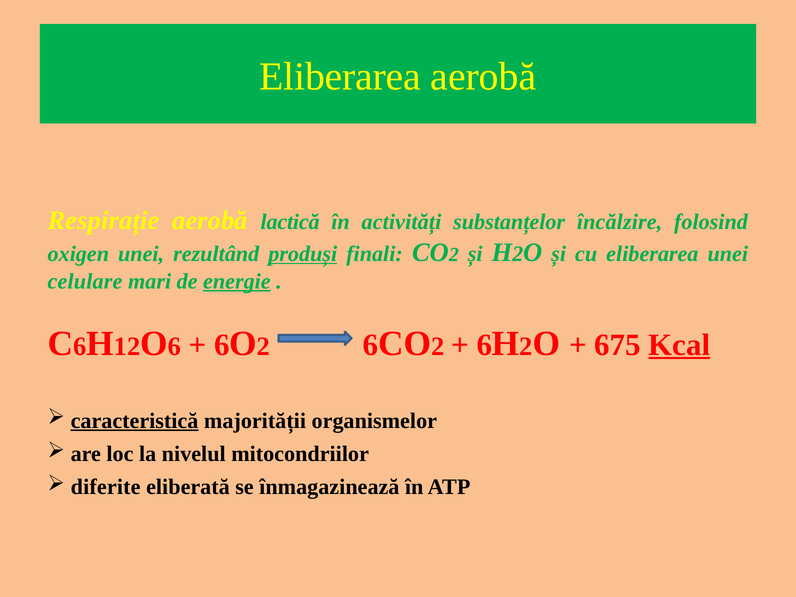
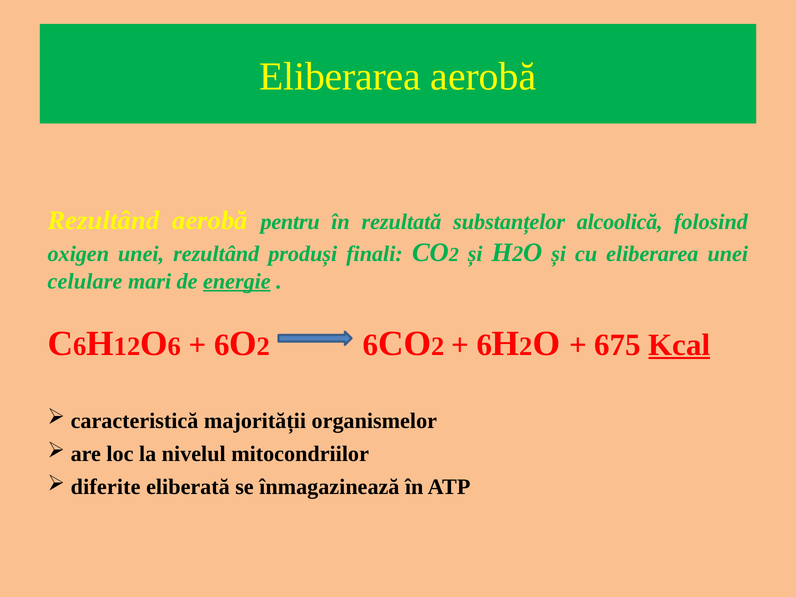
Respirație at (103, 221): Respirație -> Rezultând
lactică: lactică -> pentru
activități: activități -> rezultată
încălzire: încălzire -> alcoolică
produși underline: present -> none
caracteristică underline: present -> none
